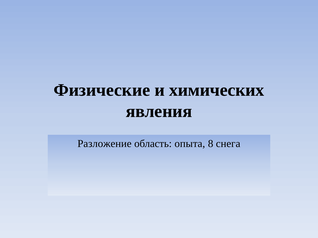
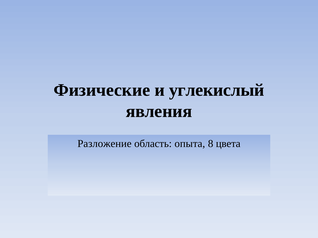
химических: химических -> углекислый
снега: снега -> цвета
